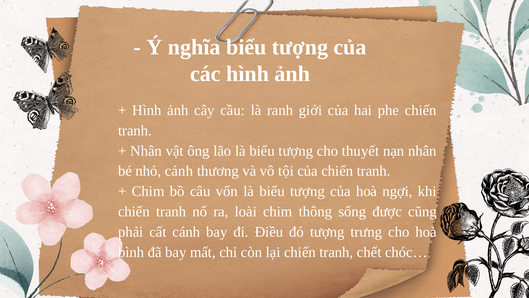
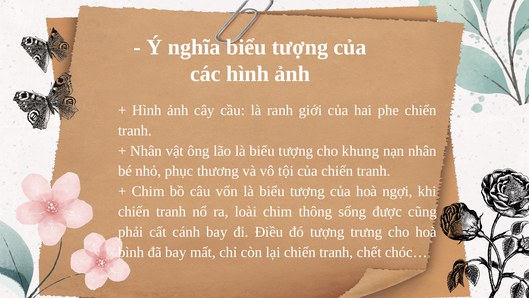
thuyết: thuyết -> khung
nhỏ cánh: cánh -> phục
